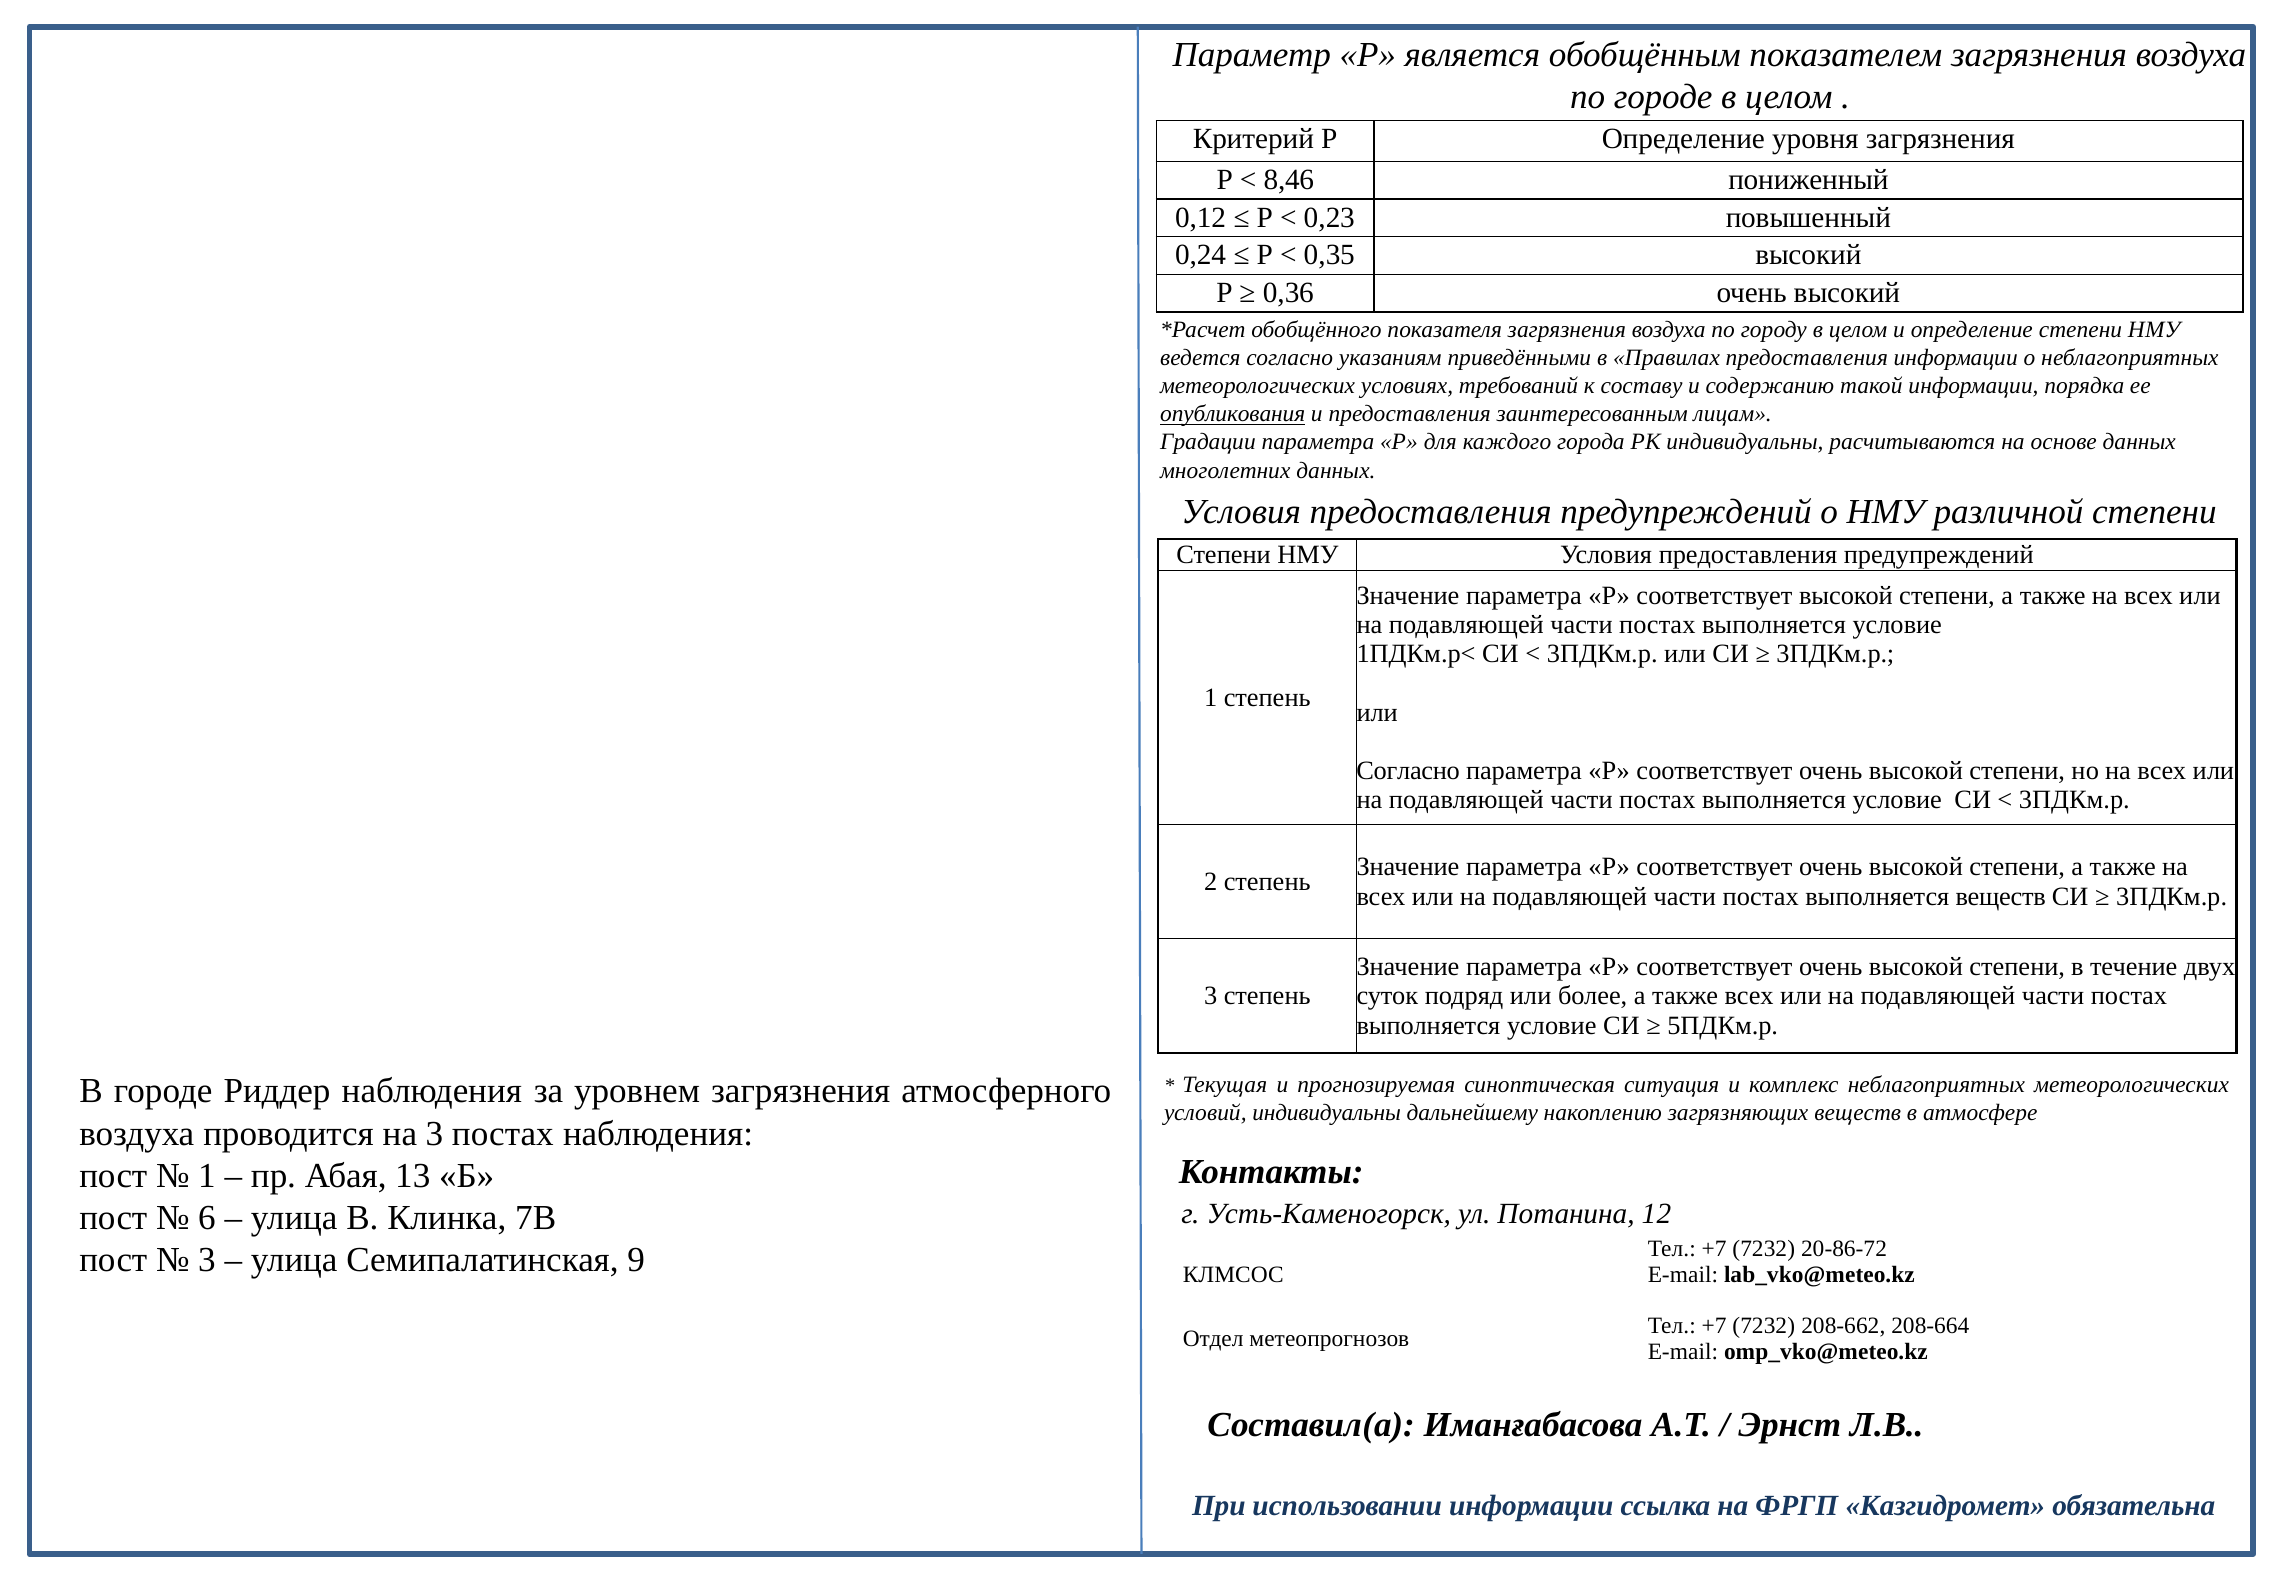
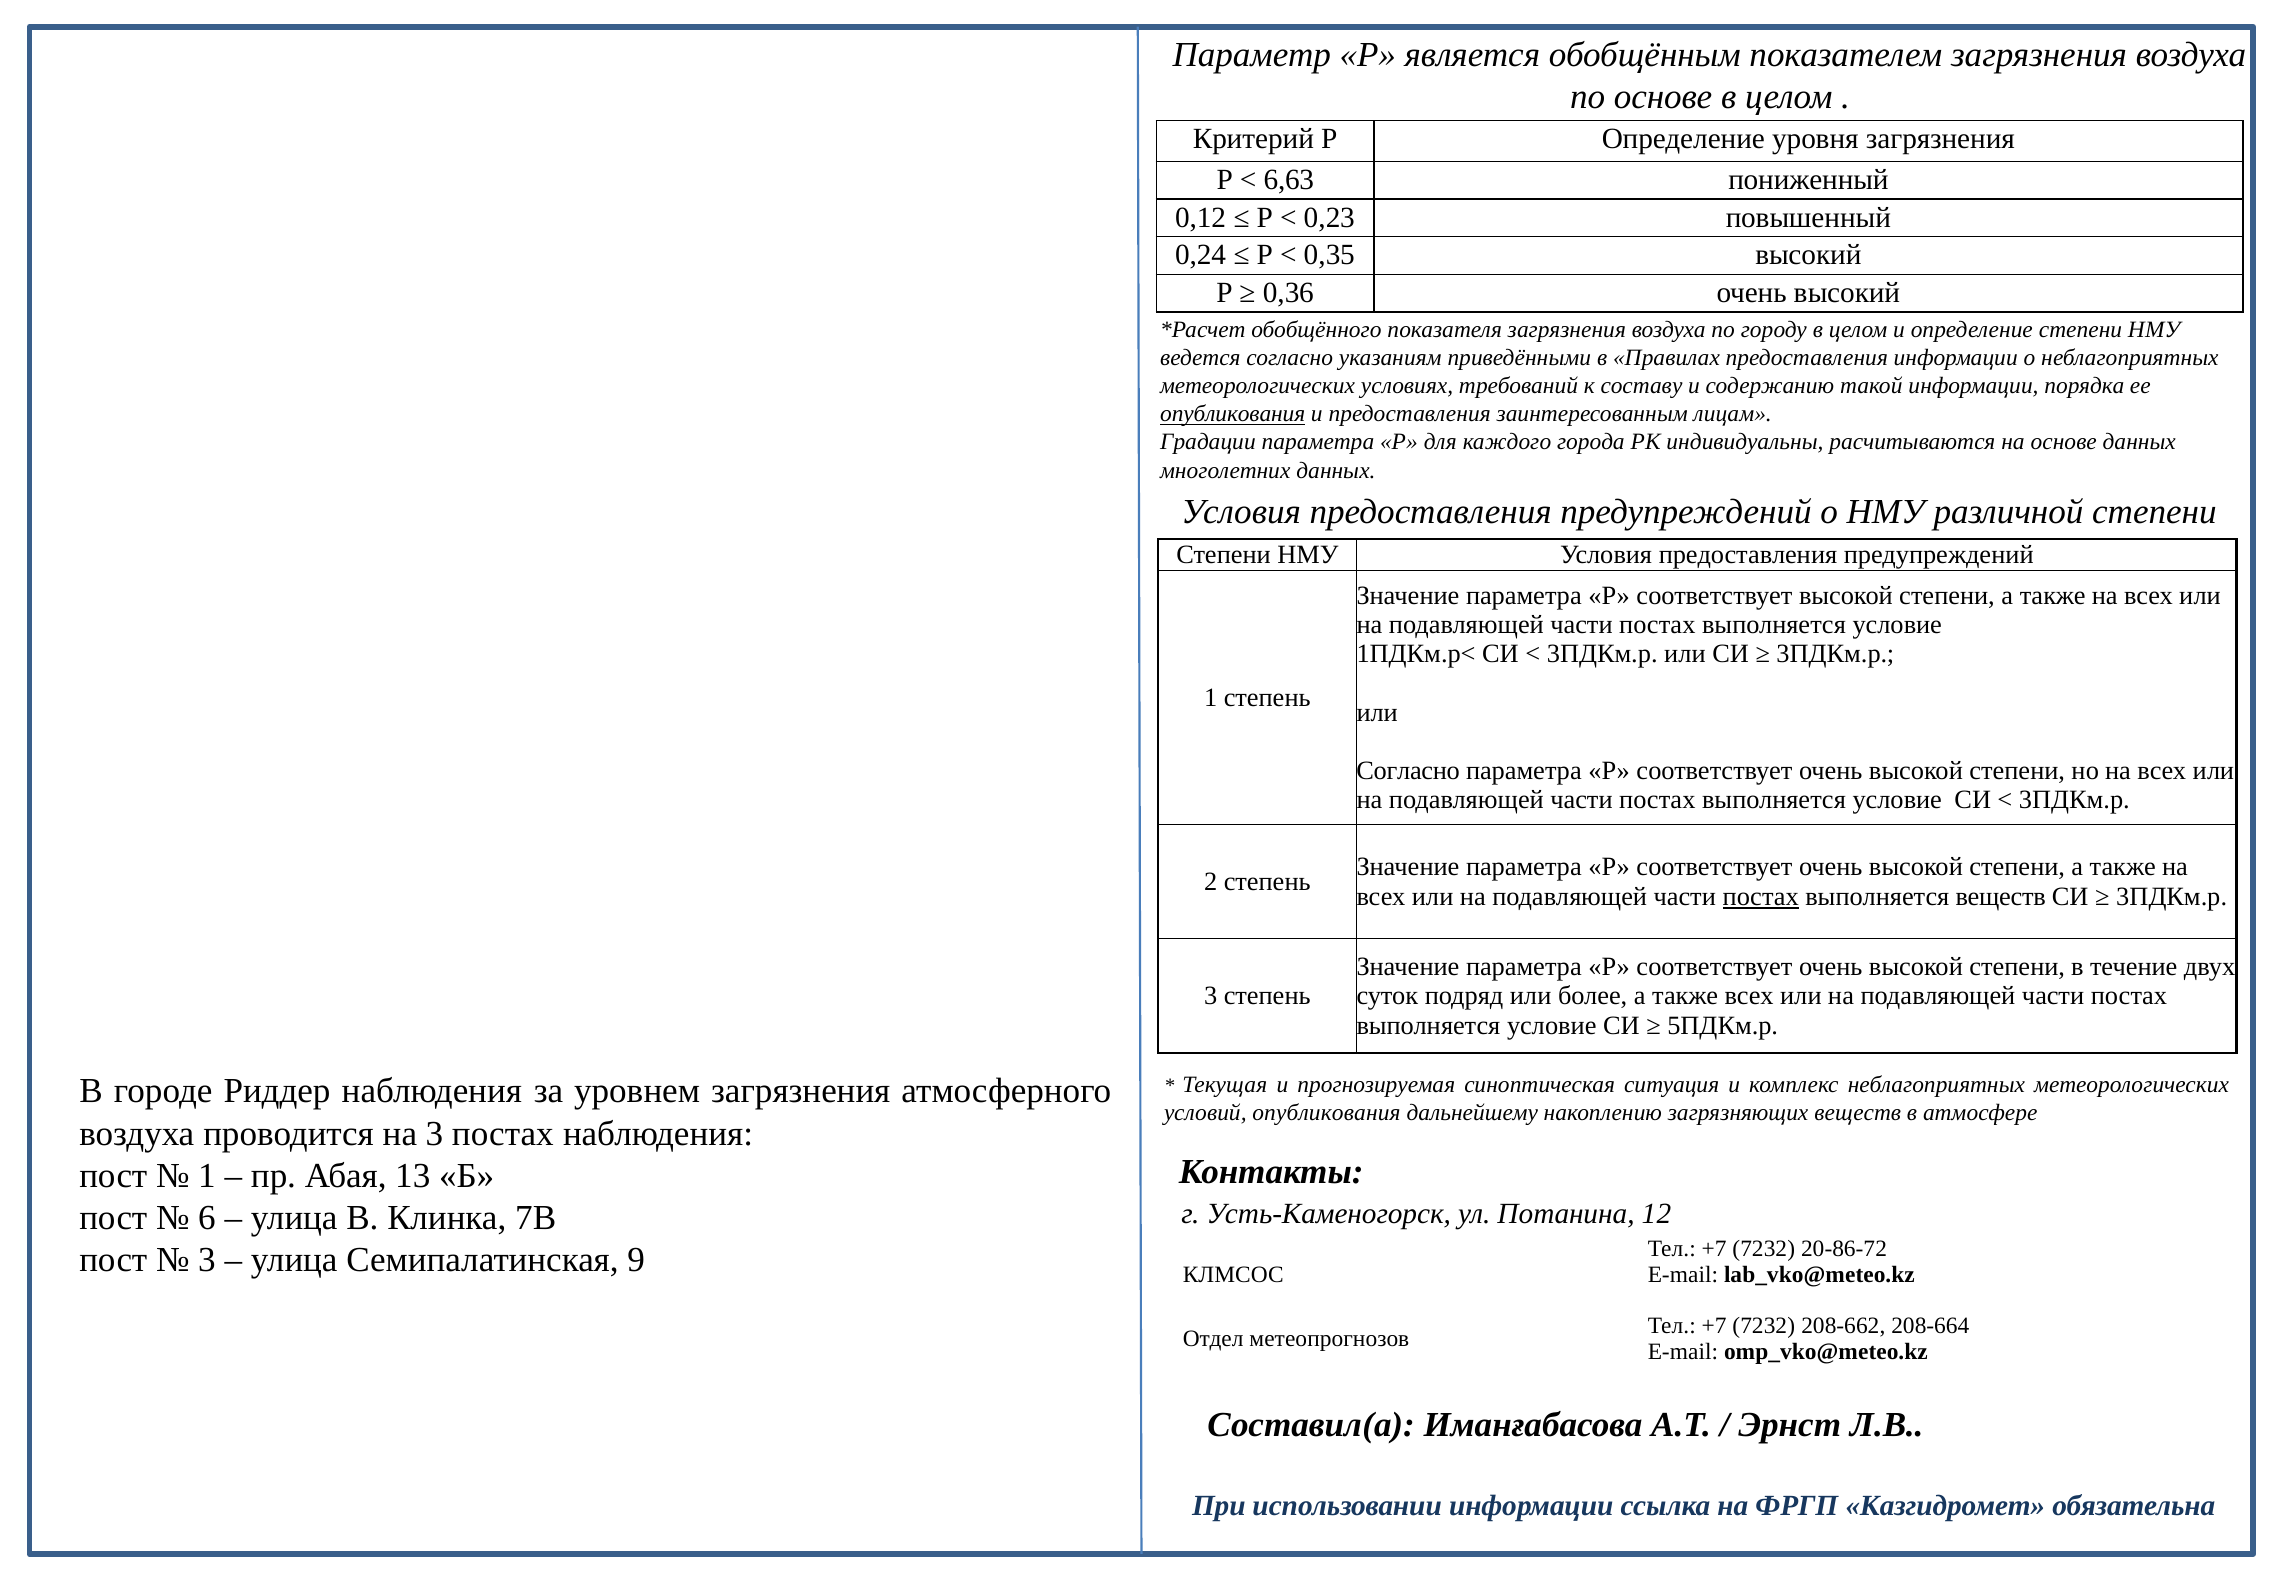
по городе: городе -> основе
8,46: 8,46 -> 6,63
постах at (1761, 896) underline: none -> present
условий индивидуальны: индивидуальны -> опубликования
